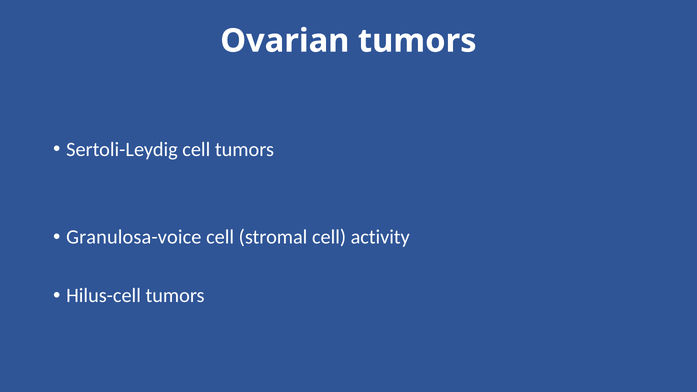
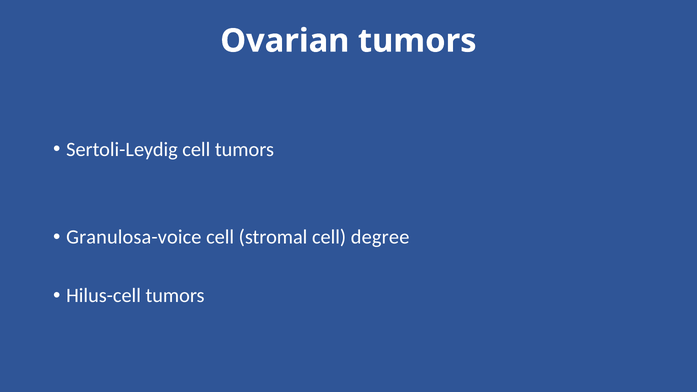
activity: activity -> degree
